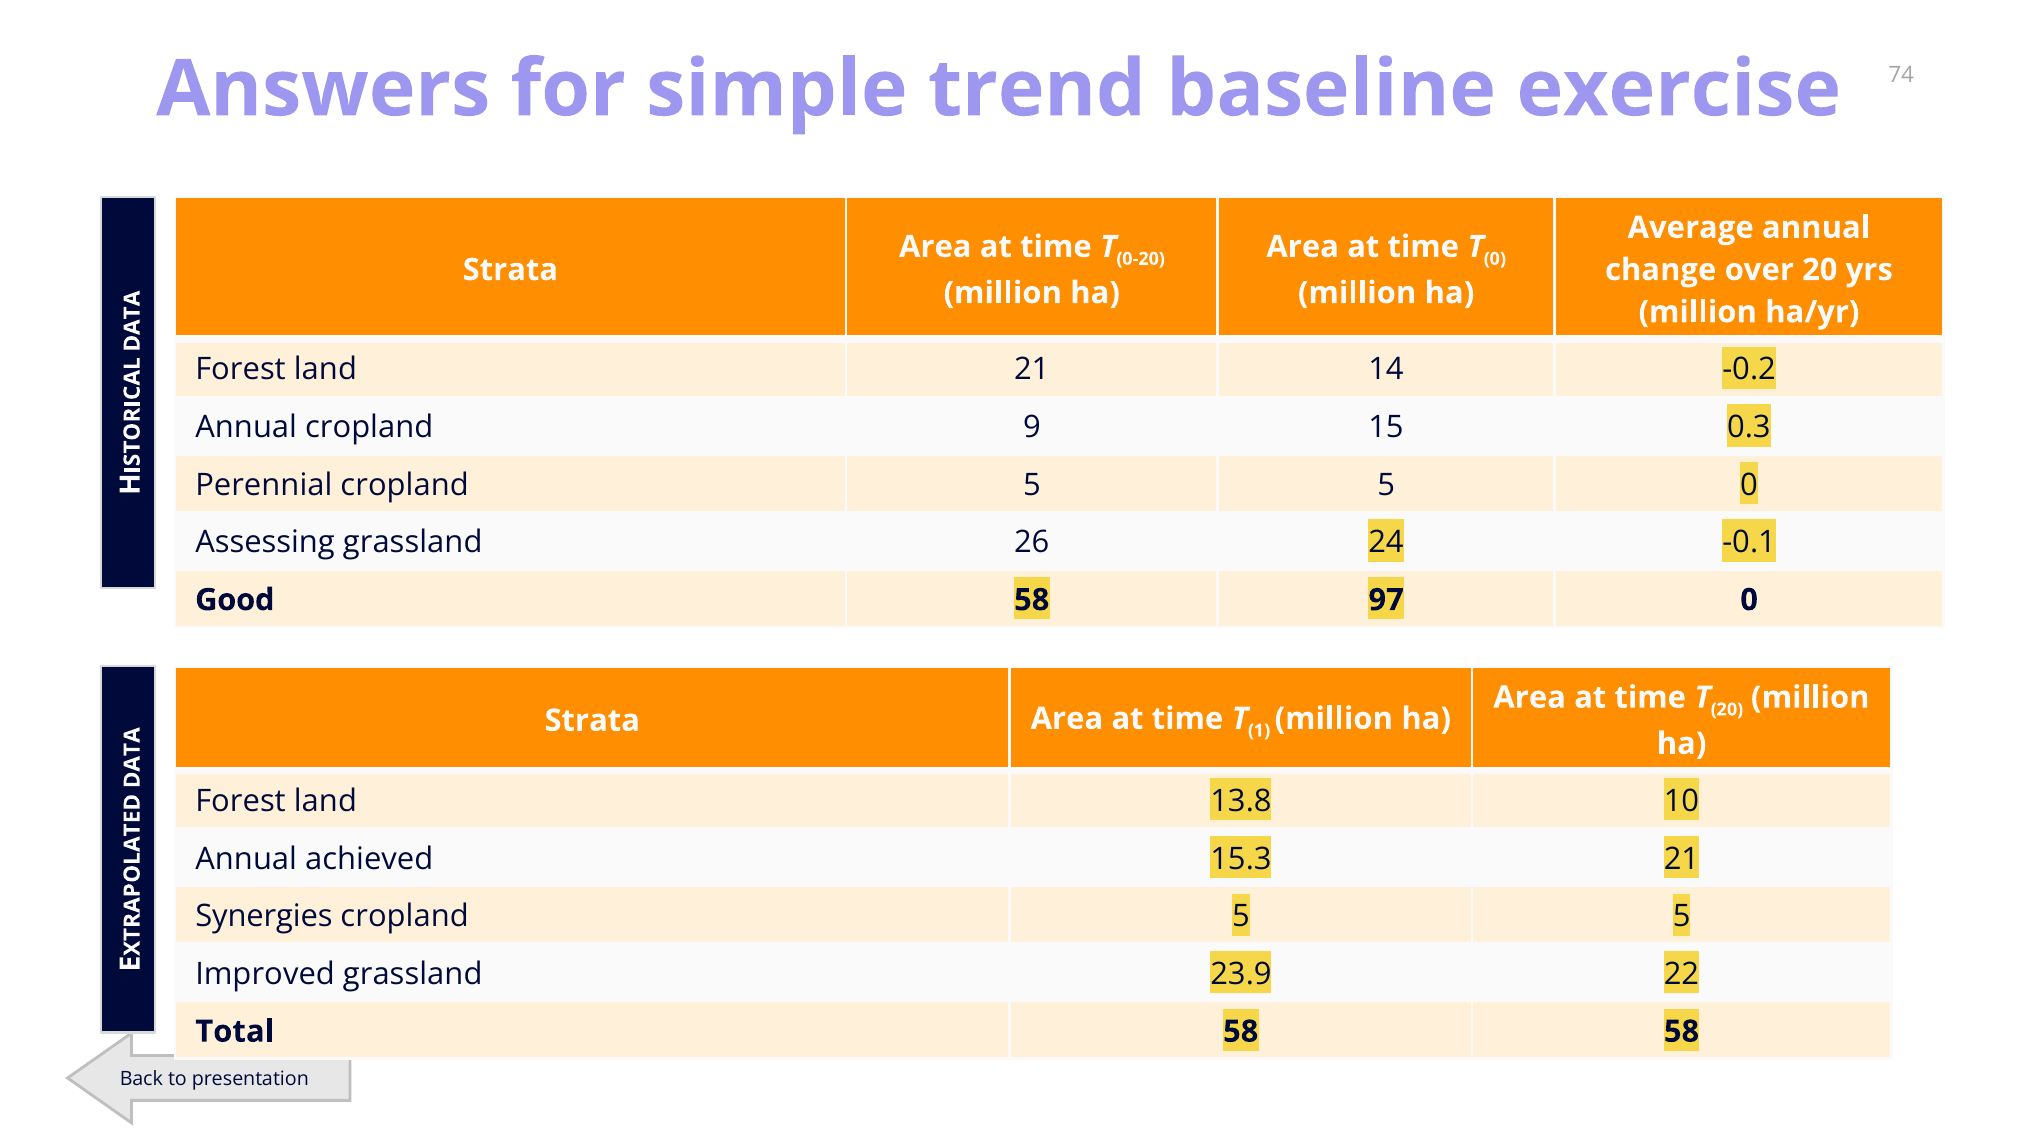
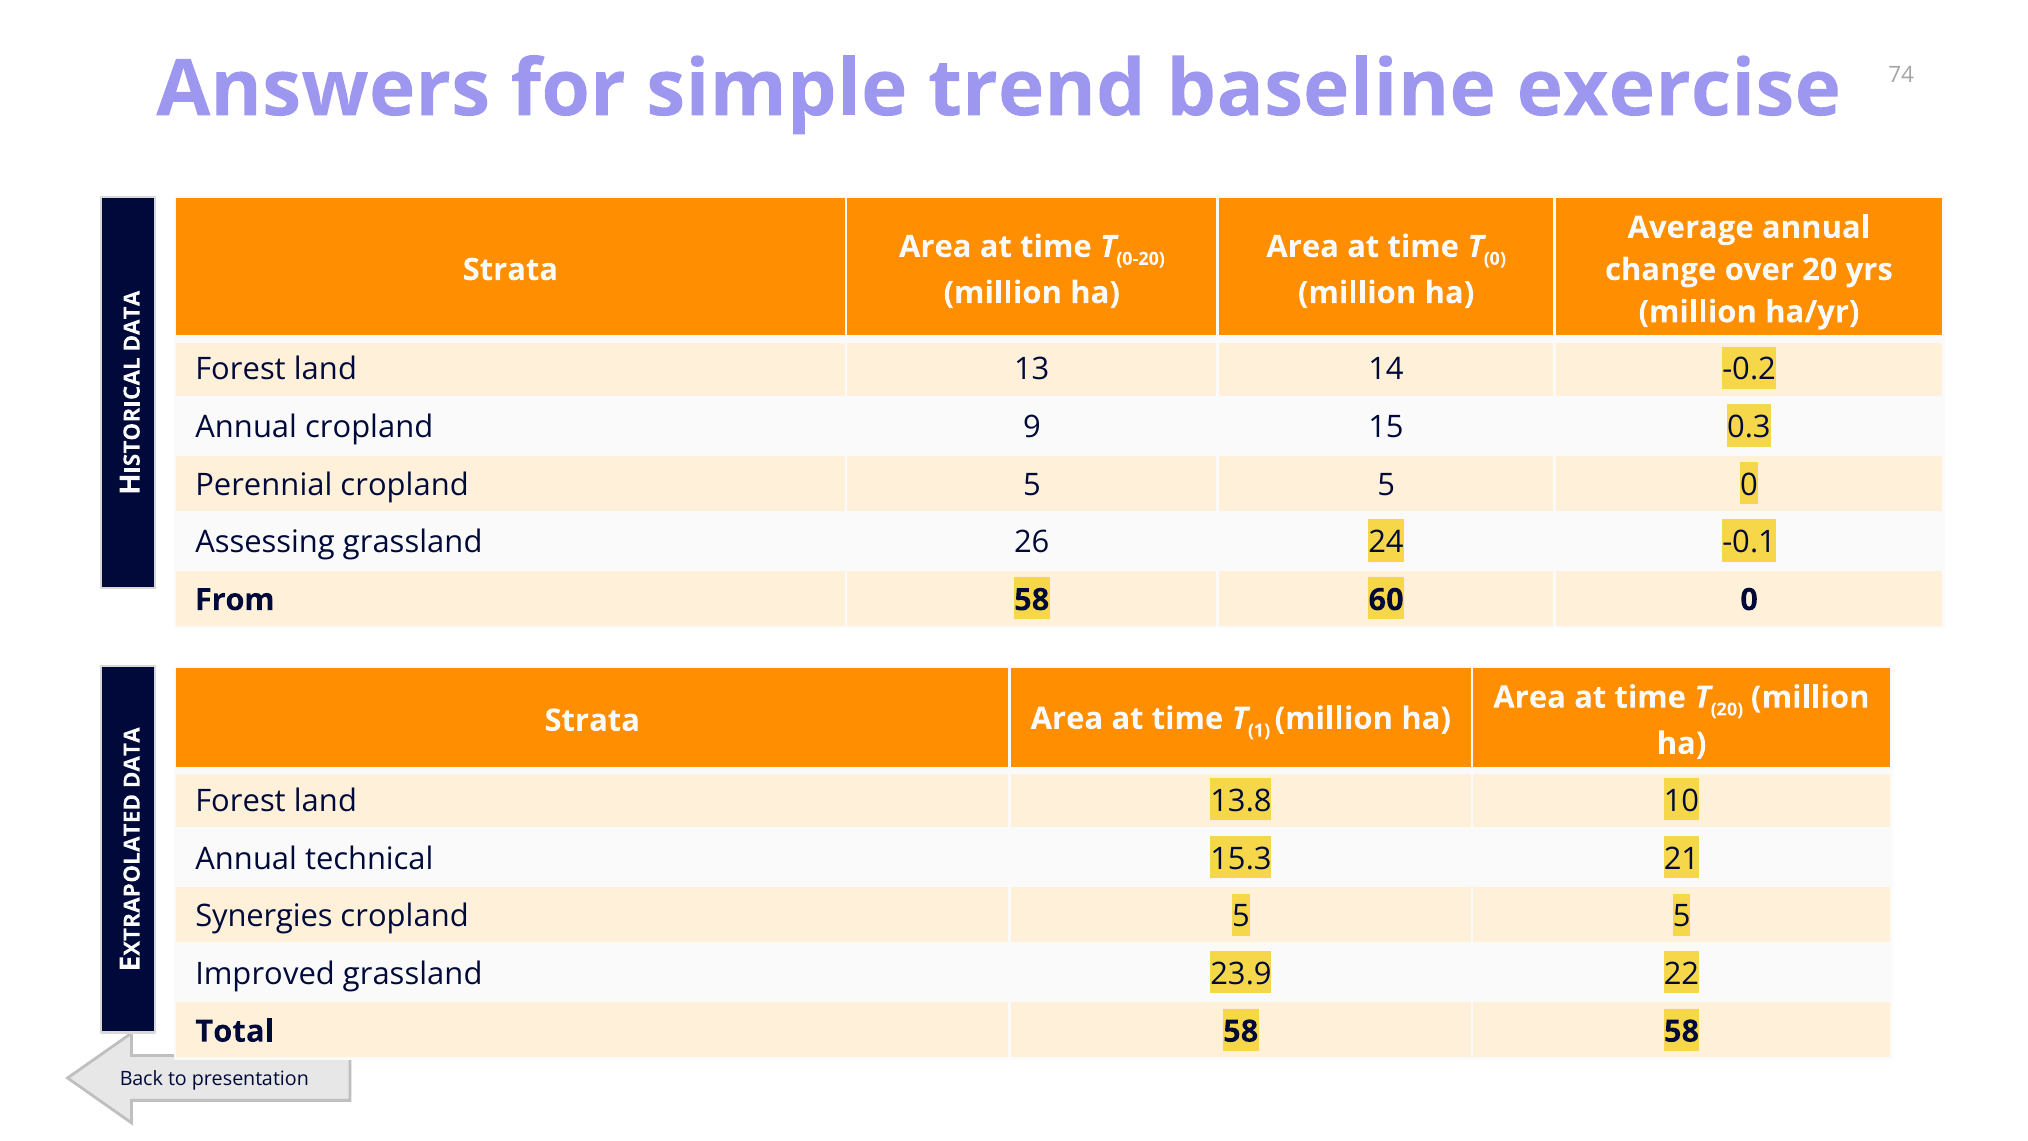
land 21: 21 -> 13
Good: Good -> From
97: 97 -> 60
achieved: achieved -> technical
